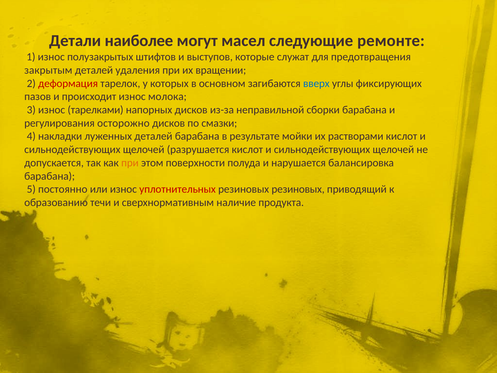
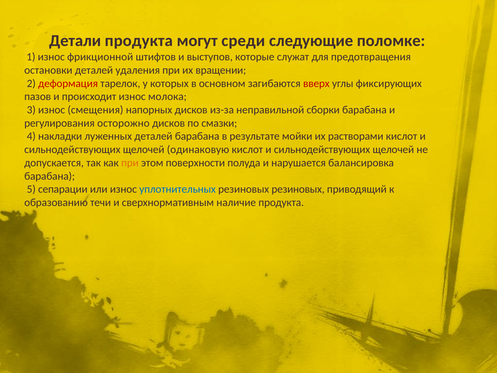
Детали наиболее: наиболее -> продукта
масел: масел -> среди
ремонте: ремонте -> поломке
полузакрытых: полузакрытых -> фрикционной
закрытым: закрытым -> остановки
вверх colour: blue -> red
тарелками: тарелками -> смещения
разрушается: разрушается -> одинаковую
постоянно: постоянно -> сепарации
уплотнительных colour: red -> blue
